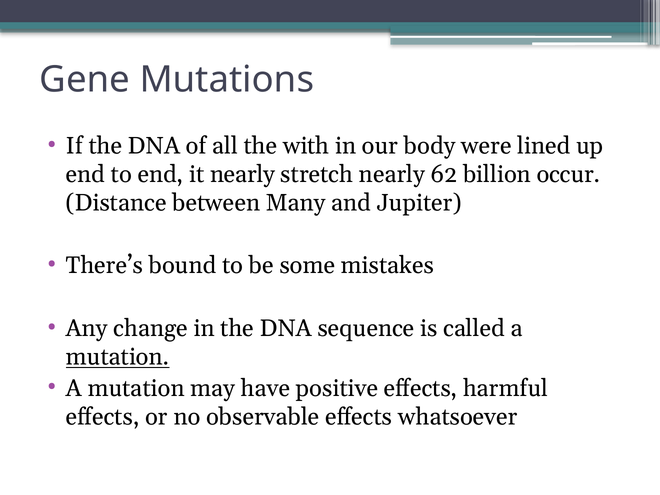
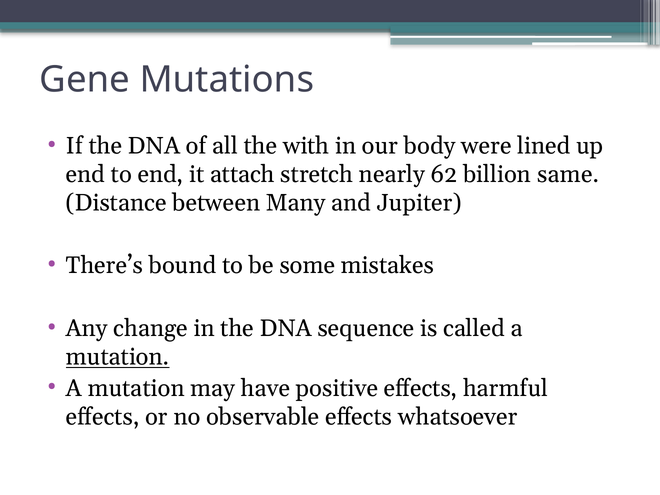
it nearly: nearly -> attach
occur: occur -> same
